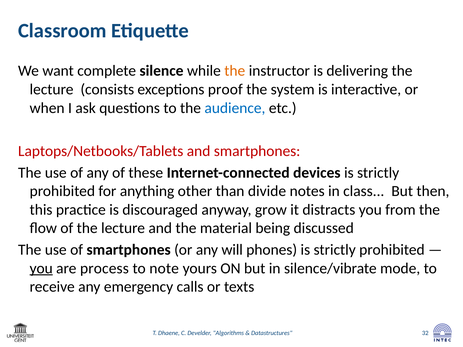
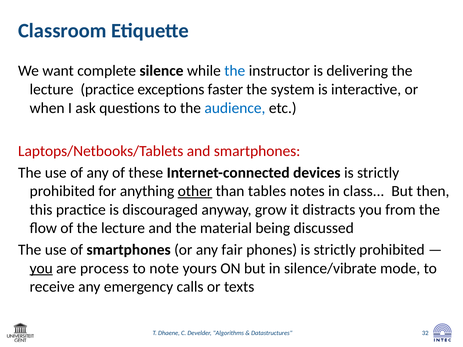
the at (235, 71) colour: orange -> blue
lecture consists: consists -> practice
proof: proof -> faster
other underline: none -> present
divide: divide -> tables
will: will -> fair
